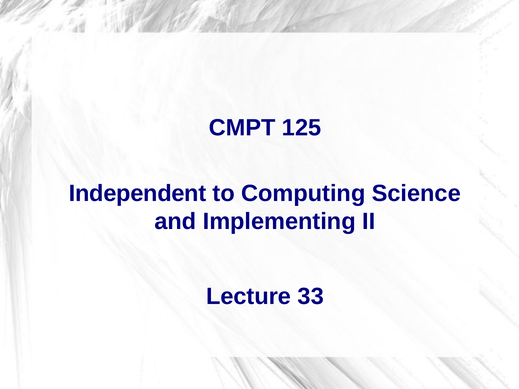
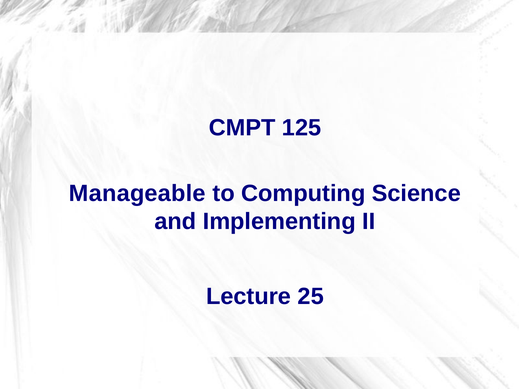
Independent: Independent -> Manageable
33: 33 -> 25
